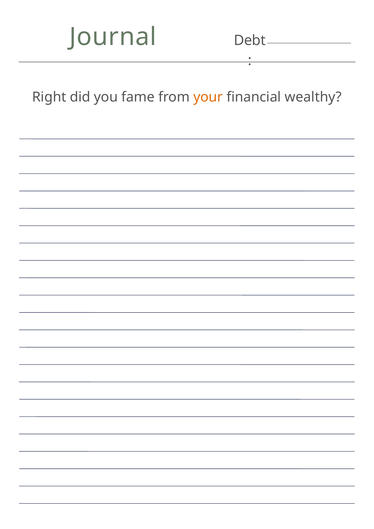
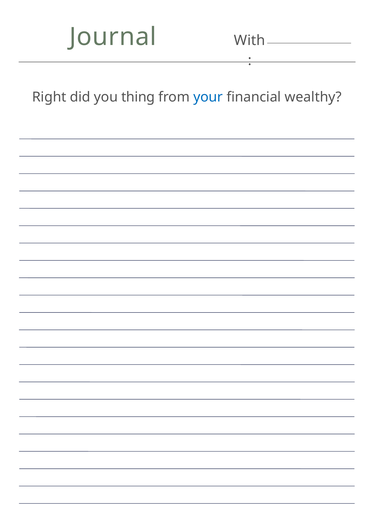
Debt: Debt -> With
fame: fame -> thing
your colour: orange -> blue
